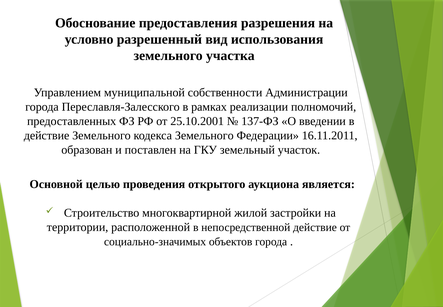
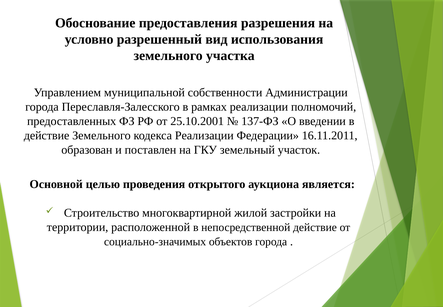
кодекса Земельного: Земельного -> Реализации
